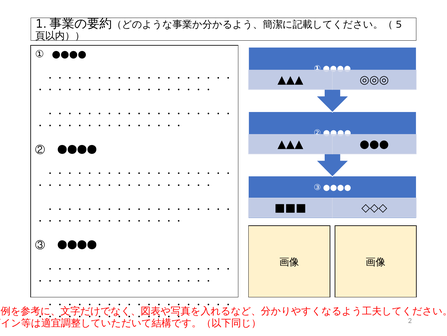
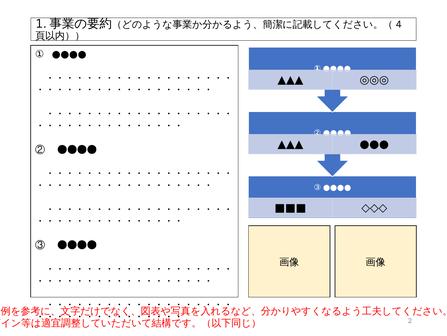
5: 5 -> 4
